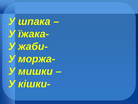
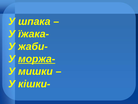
моржа- underline: none -> present
